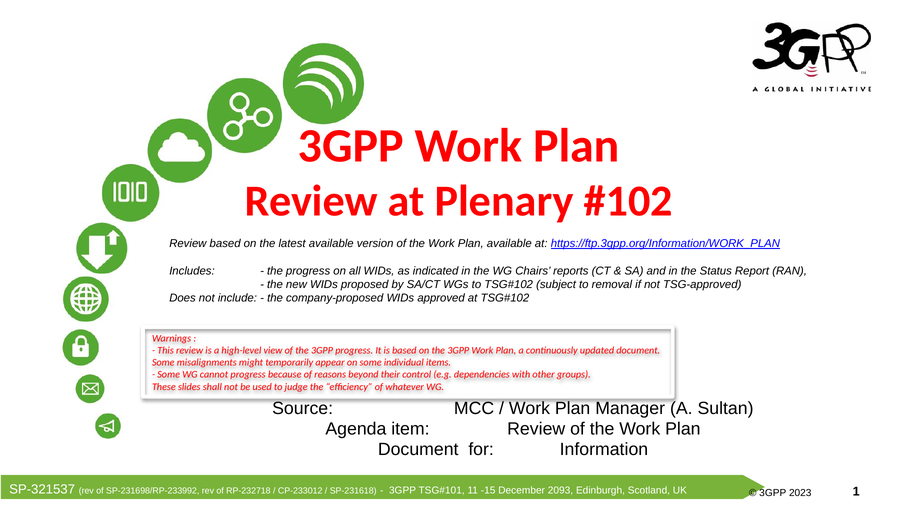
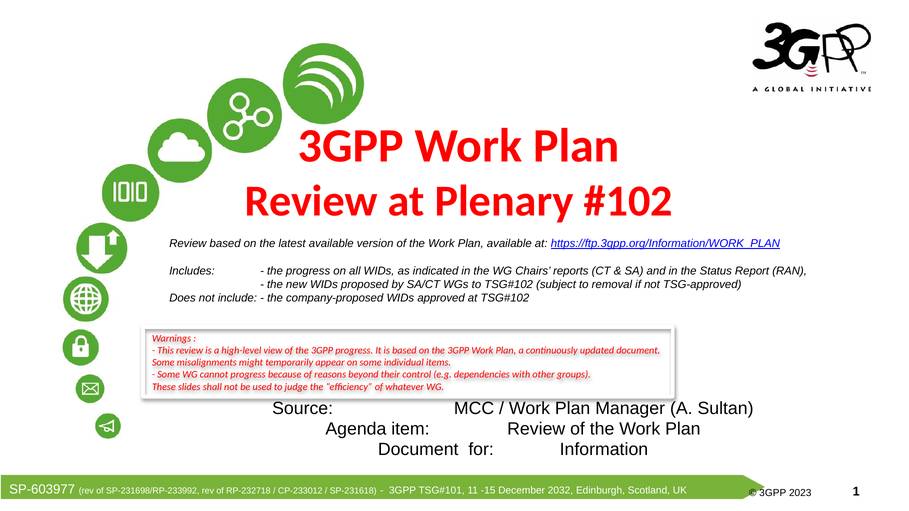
SP-321537: SP-321537 -> SP-603977
2093: 2093 -> 2032
